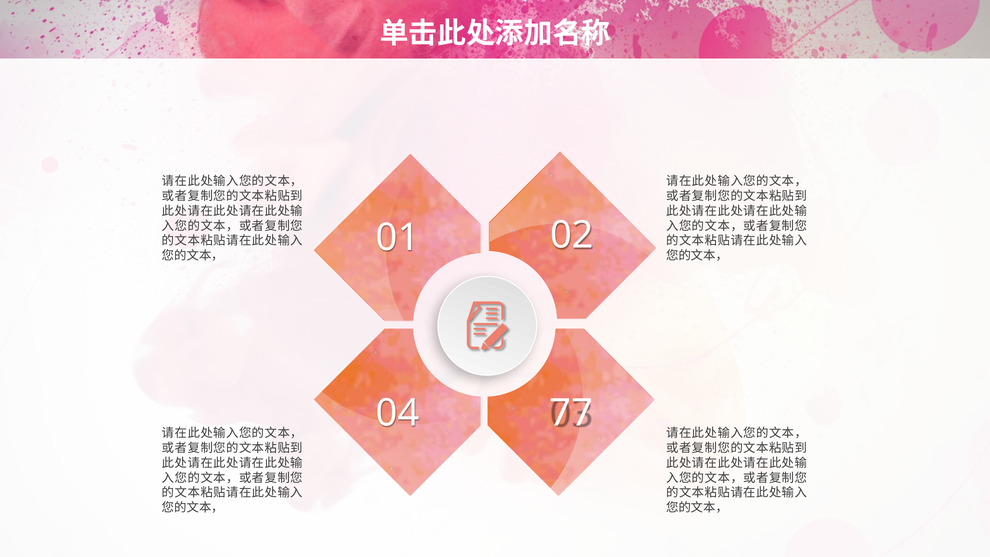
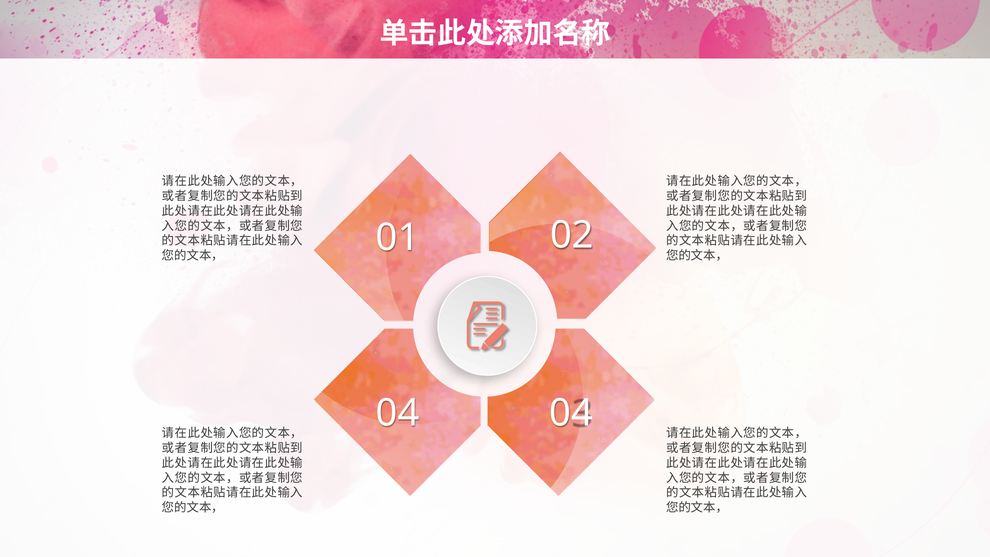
04 77: 77 -> 04
